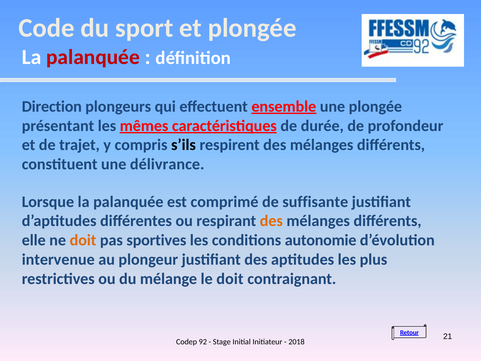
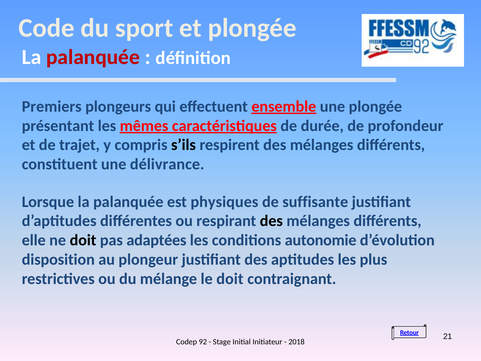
Direction: Direction -> Premiers
comprimé: comprimé -> physiques
des at (271, 221) colour: orange -> black
doit at (83, 240) colour: orange -> black
sportives: sportives -> adaptées
intervenue: intervenue -> disposition
